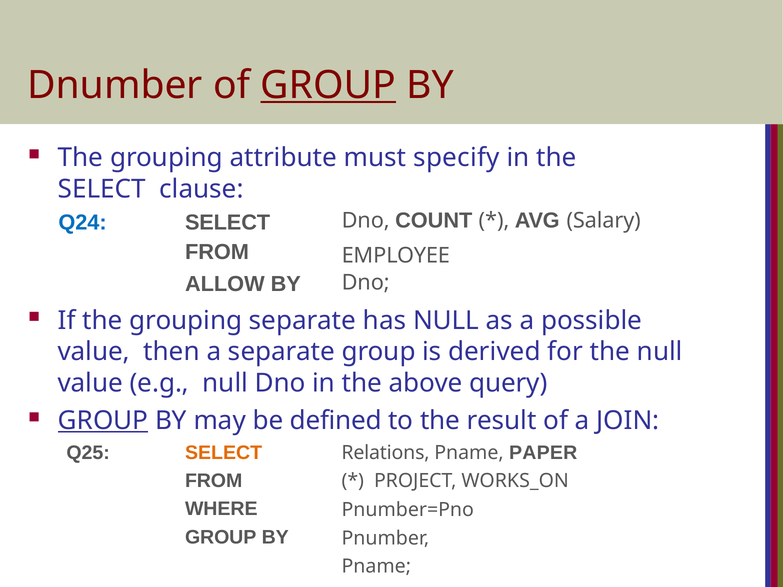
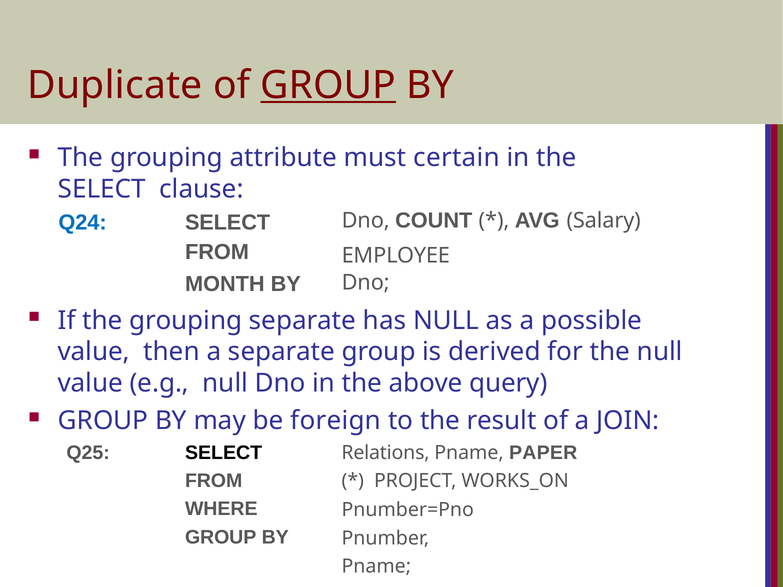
Dnumber: Dnumber -> Duplicate
specify: specify -> certain
ALLOW: ALLOW -> MONTH
GROUP at (103, 421) underline: present -> none
defined: defined -> foreign
SELECT at (224, 453) colour: orange -> black
